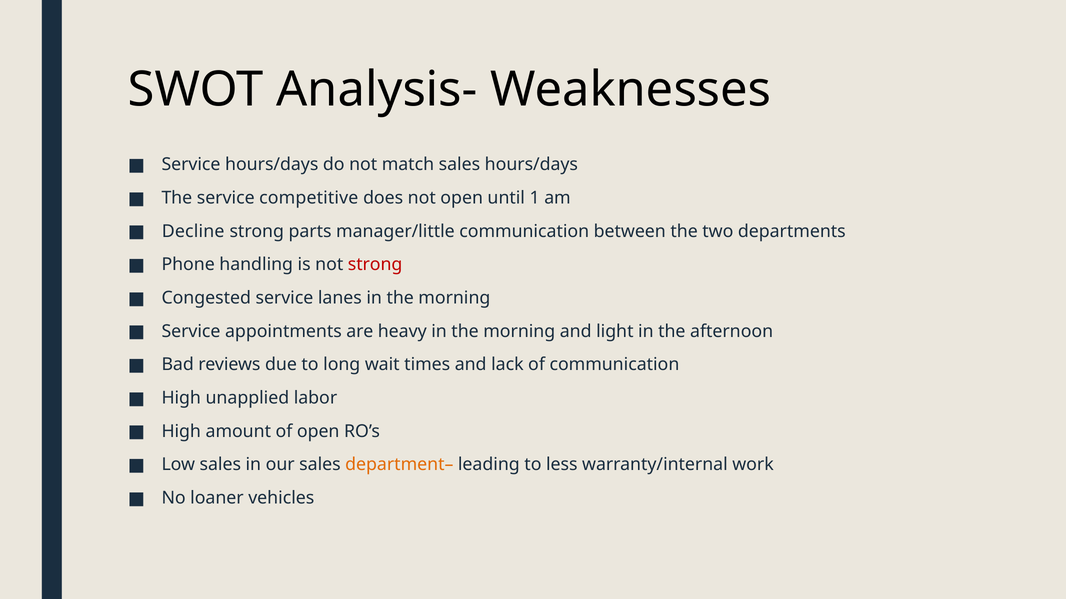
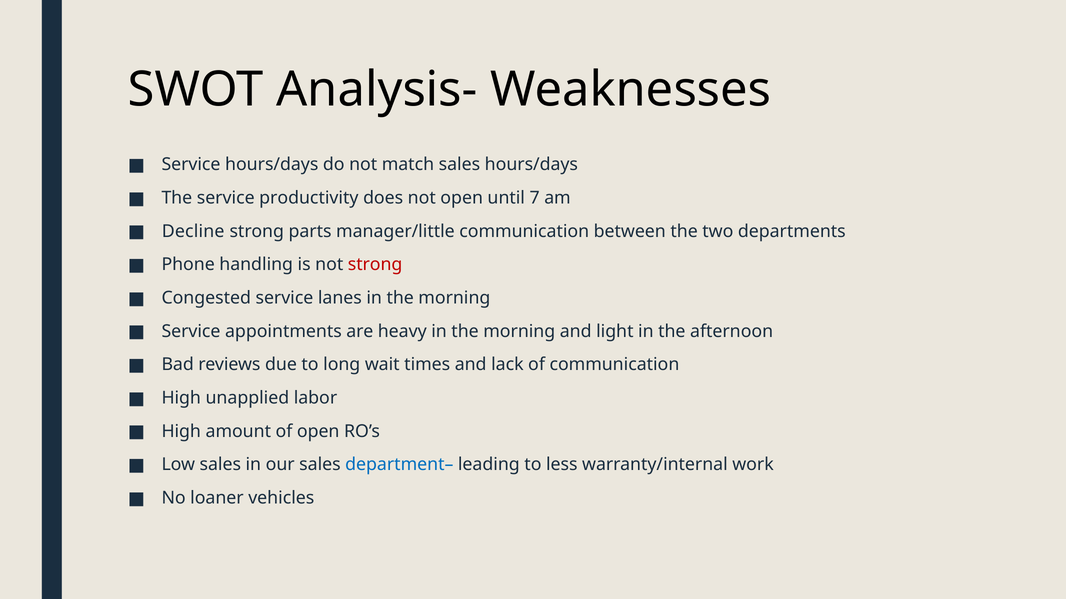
competitive: competitive -> productivity
1: 1 -> 7
department– colour: orange -> blue
